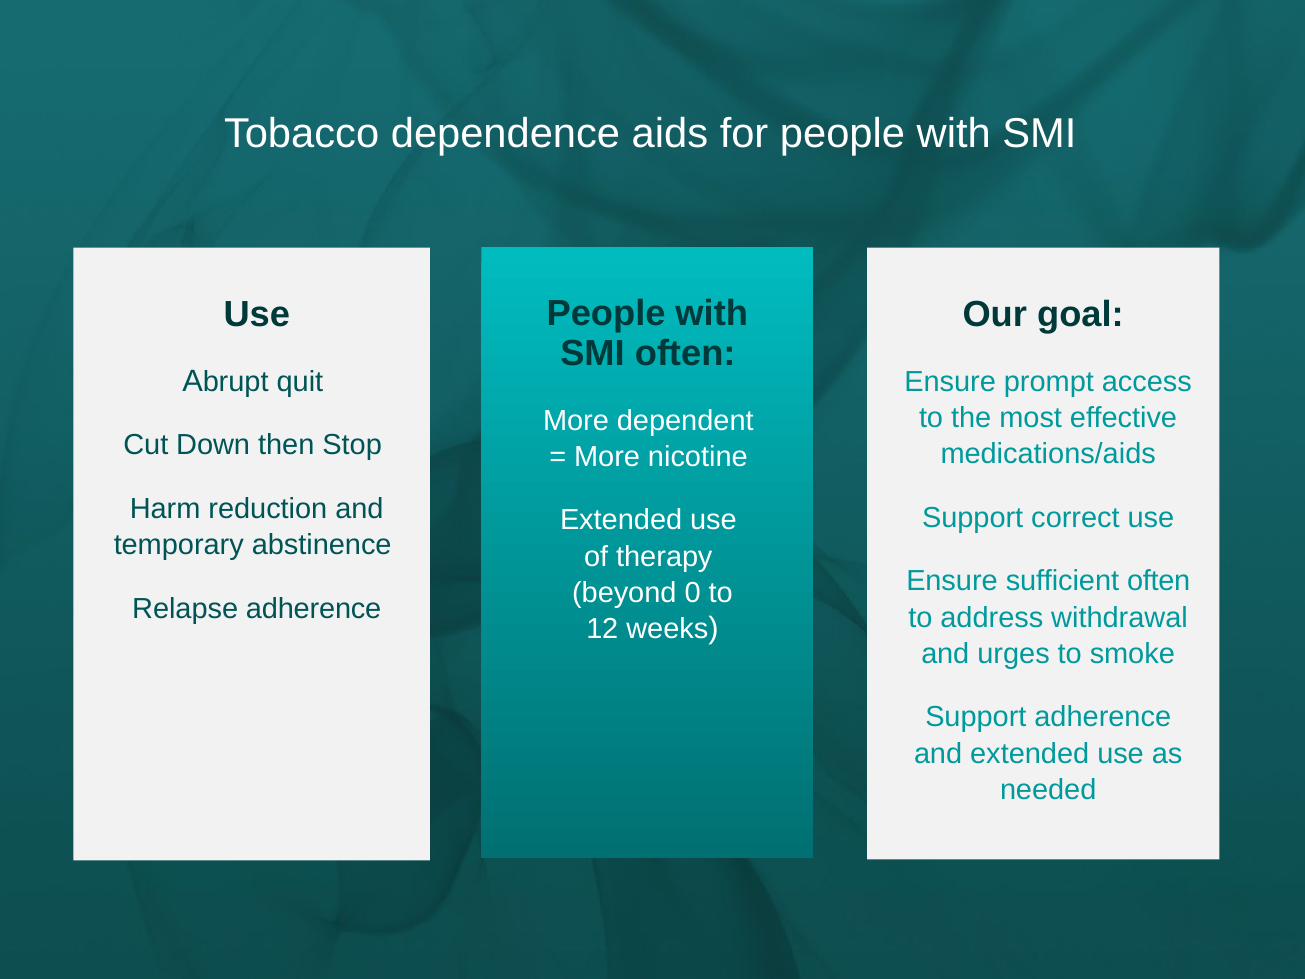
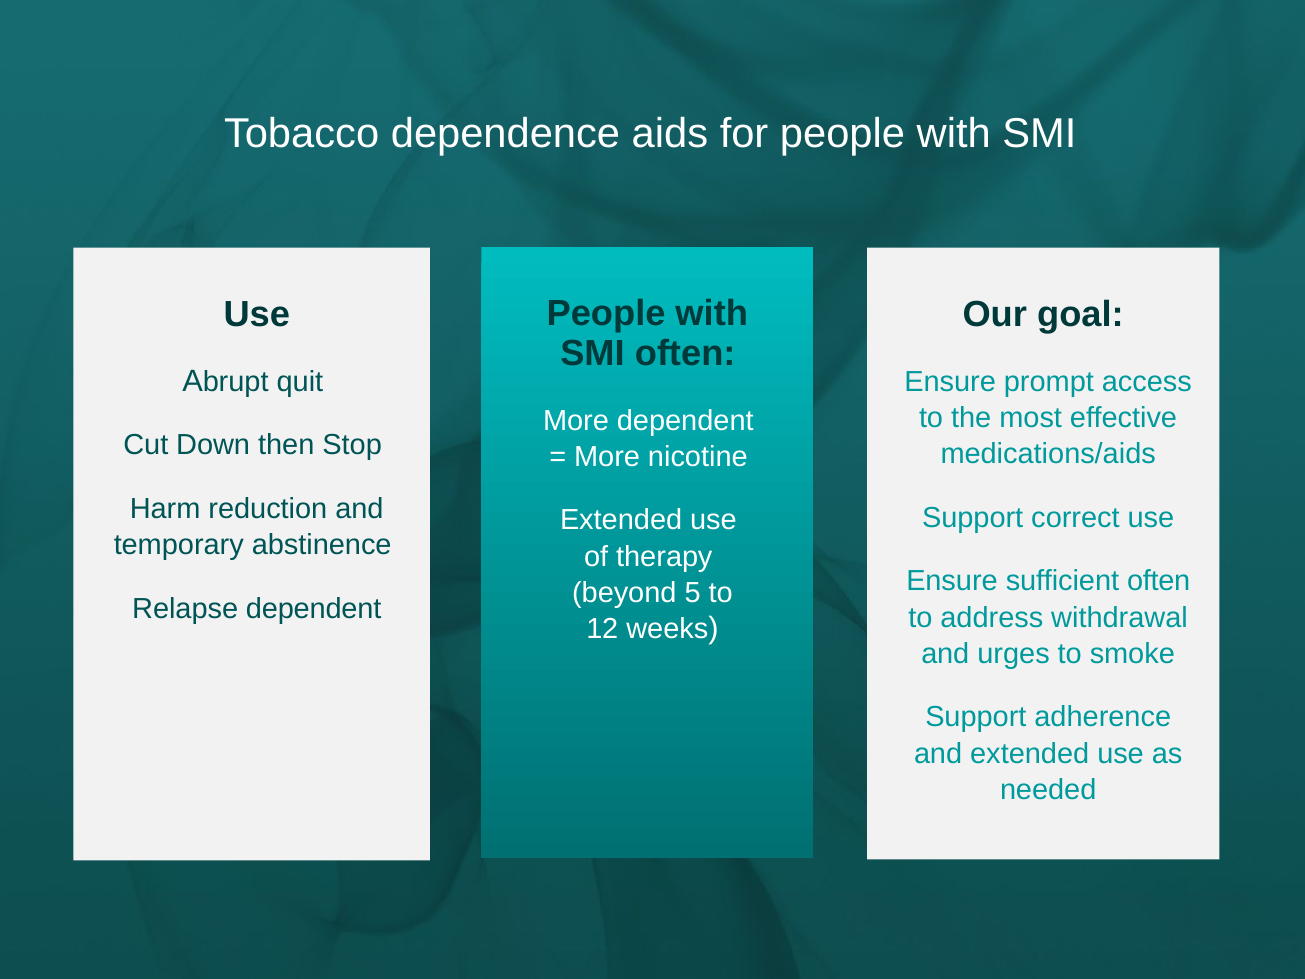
0: 0 -> 5
Relapse adherence: adherence -> dependent
